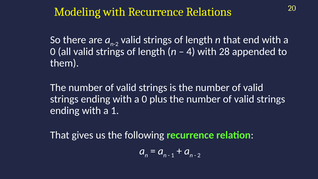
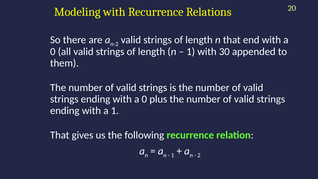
4 at (191, 52): 4 -> 1
28: 28 -> 30
